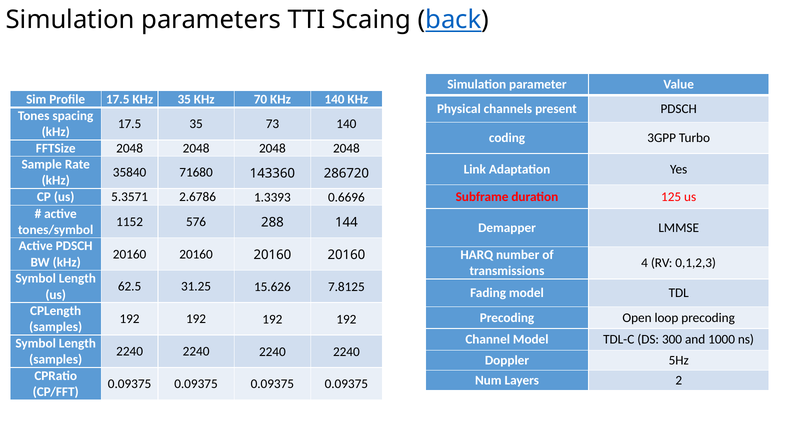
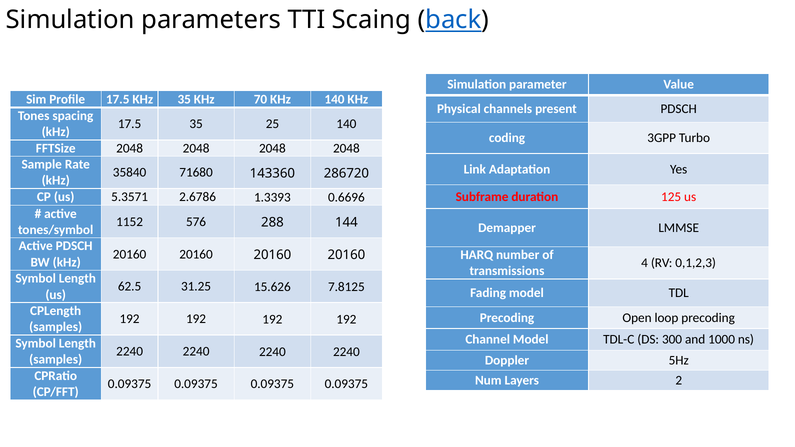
73: 73 -> 25
